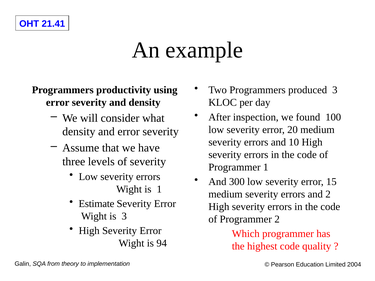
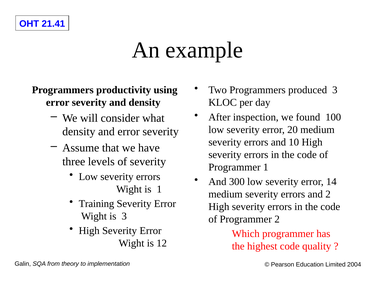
15: 15 -> 14
Estimate: Estimate -> Training
94: 94 -> 12
